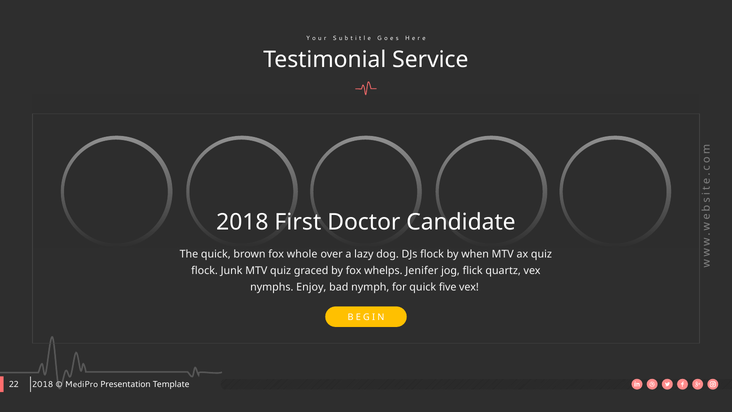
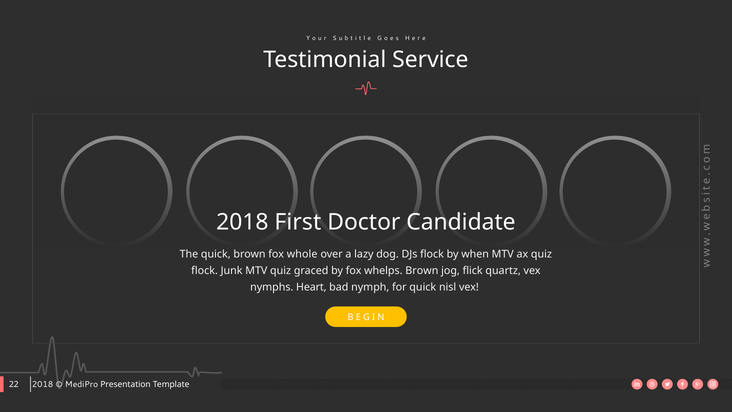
whelps Jenifer: Jenifer -> Brown
Enjoy: Enjoy -> Heart
five: five -> nisl
